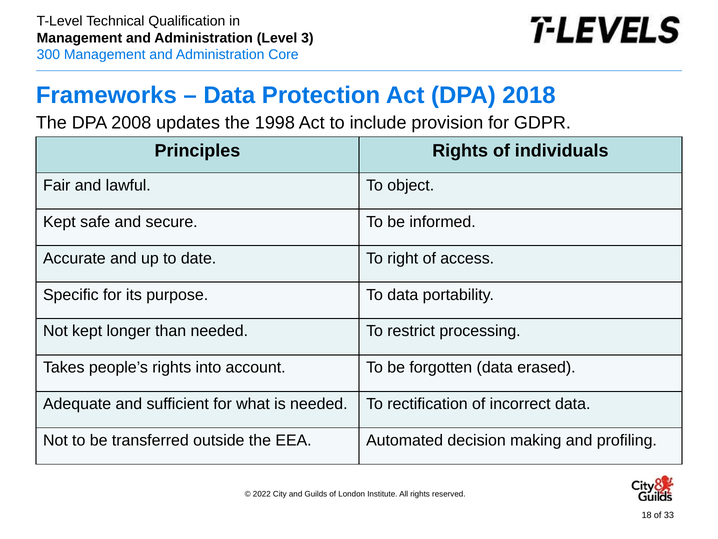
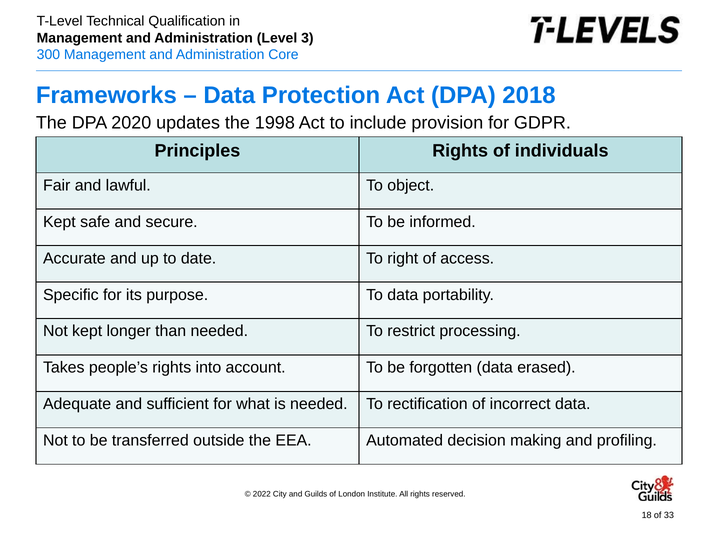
2008: 2008 -> 2020
